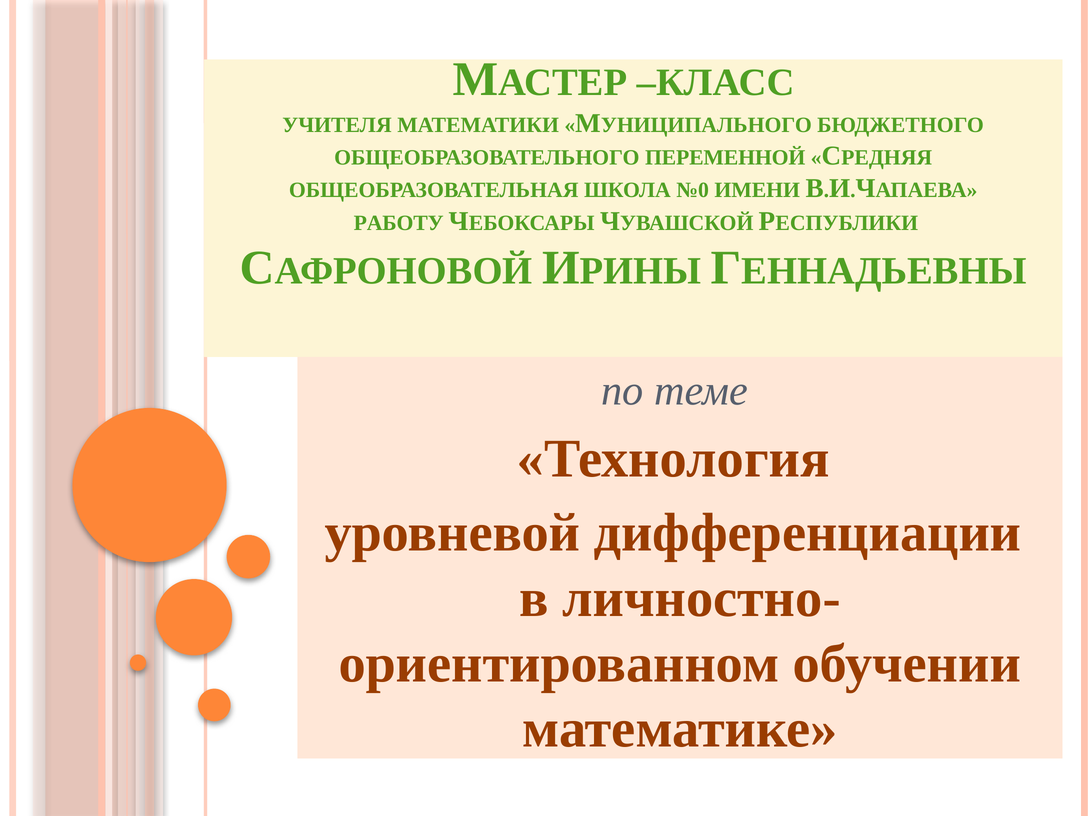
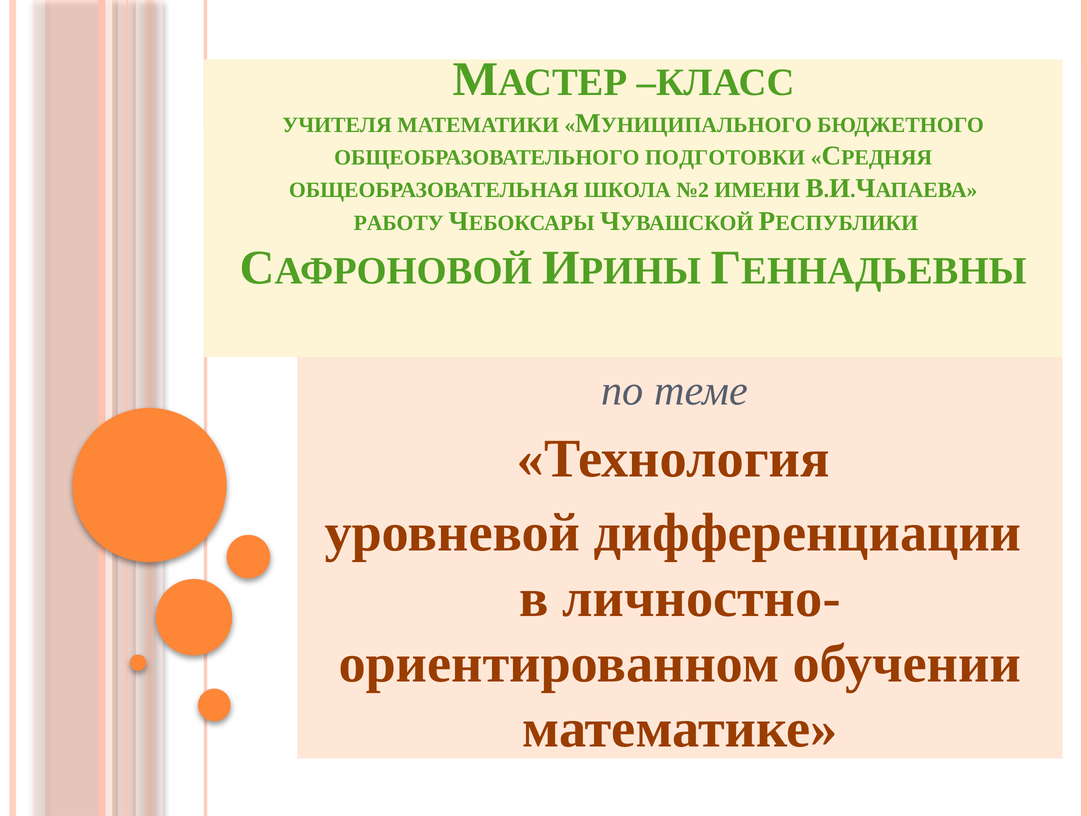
ПЕРЕМЕННОЙ: ПЕРЕМЕННОЙ -> ПОДГОТОВКИ
№0: №0 -> №2
